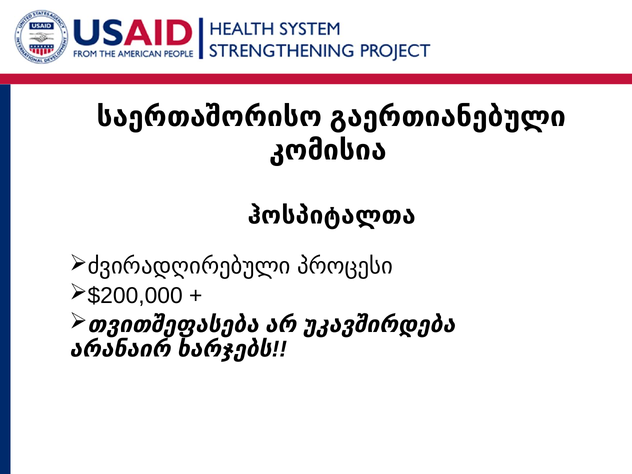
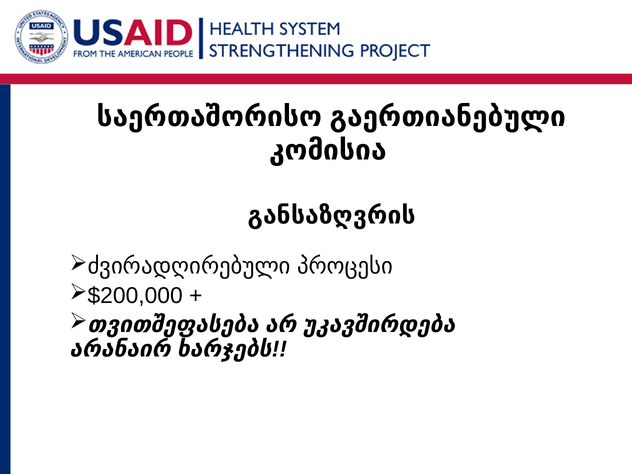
ჰოსპიტალთა: ჰოსპიტალთა -> განსაზღვრის
